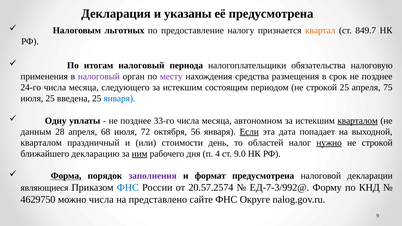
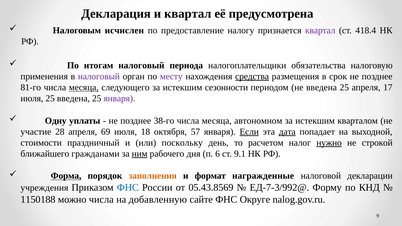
и указаны: указаны -> квартал
льготных: льготных -> исчислен
квартал at (320, 30) colour: orange -> purple
849.7: 849.7 -> 418.4
средства underline: none -> present
24-го: 24-го -> 81-го
месяца at (84, 88) underline: none -> present
состоящим: состоящим -> сезонности
периодом не строкой: строкой -> введена
75: 75 -> 17
января at (119, 99) colour: blue -> purple
33-го: 33-го -> 38-го
кварталом at (358, 121) underline: present -> none
данным: данным -> участие
68: 68 -> 69
72: 72 -> 18
56: 56 -> 57
дата underline: none -> present
кварталом at (41, 143): кварталом -> стоимости
стоимости: стоимости -> поскольку
областей: областей -> расчетом
декларацию: декларацию -> гражданами
4: 4 -> 6
9.0: 9.0 -> 9.1
заполнения colour: purple -> orange
формат предусмотрена: предусмотрена -> награжденные
являющиеся: являющиеся -> учреждения
20.57.2574: 20.57.2574 -> 05.43.8569
4629750: 4629750 -> 1150188
представлено: представлено -> добавленную
